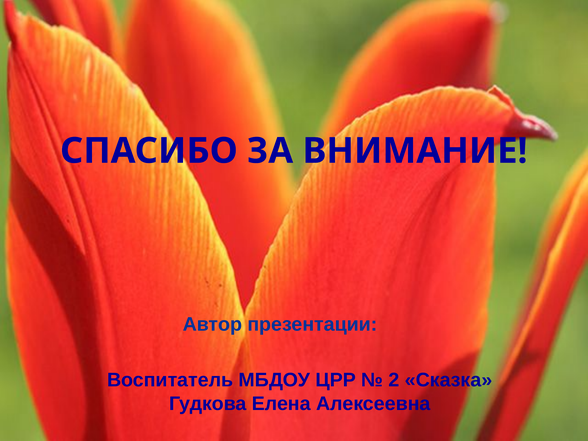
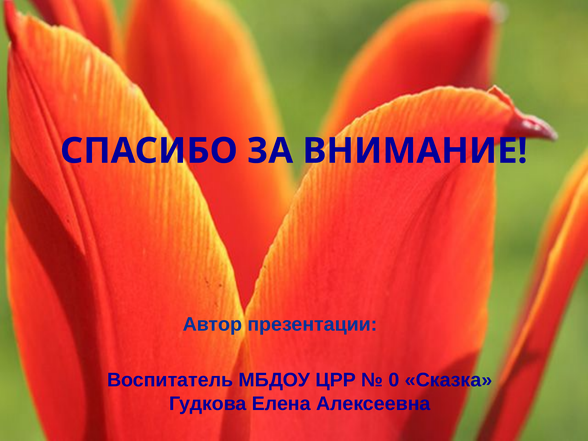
2: 2 -> 0
